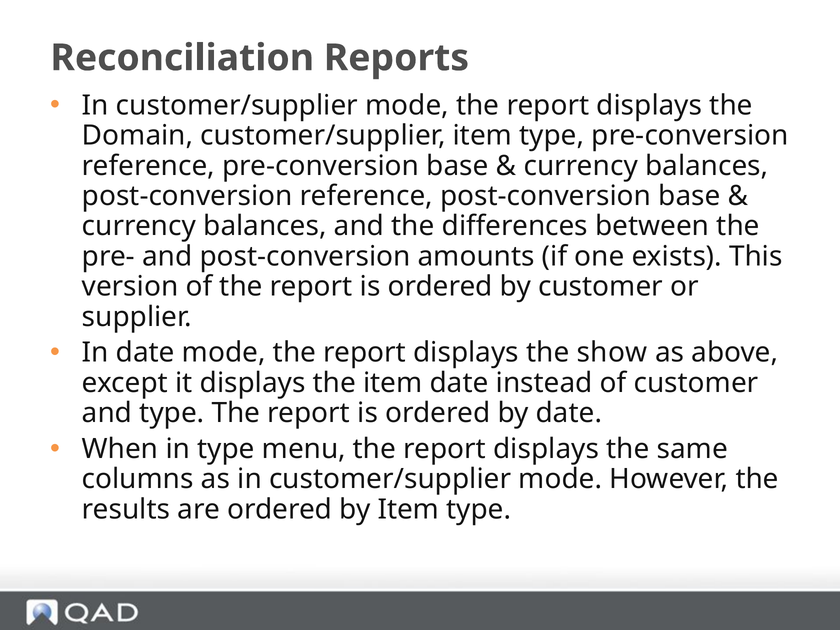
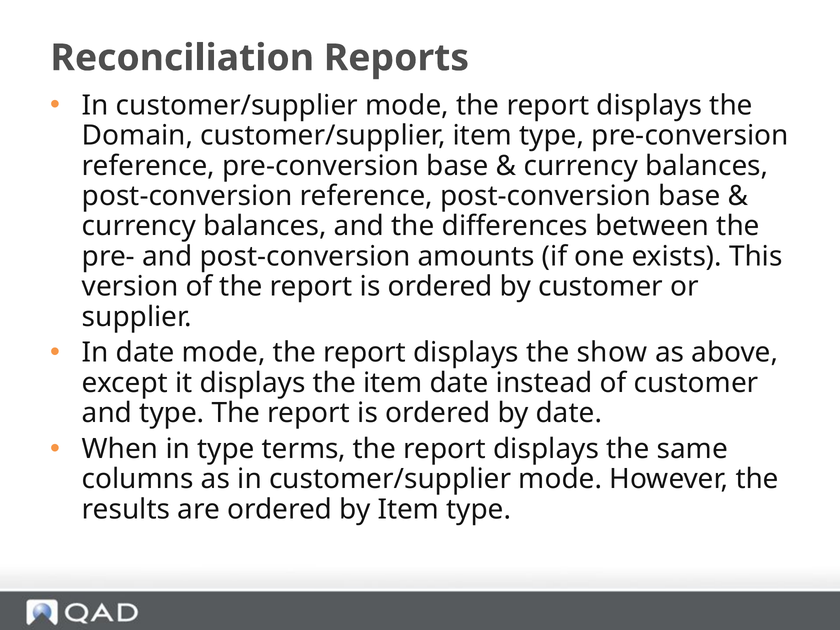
menu: menu -> terms
